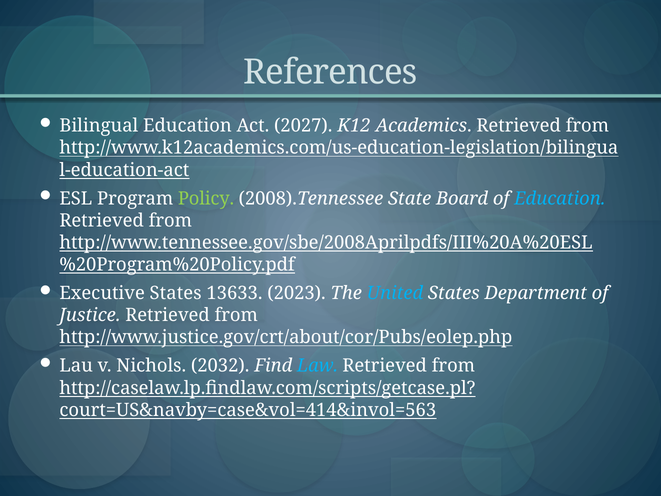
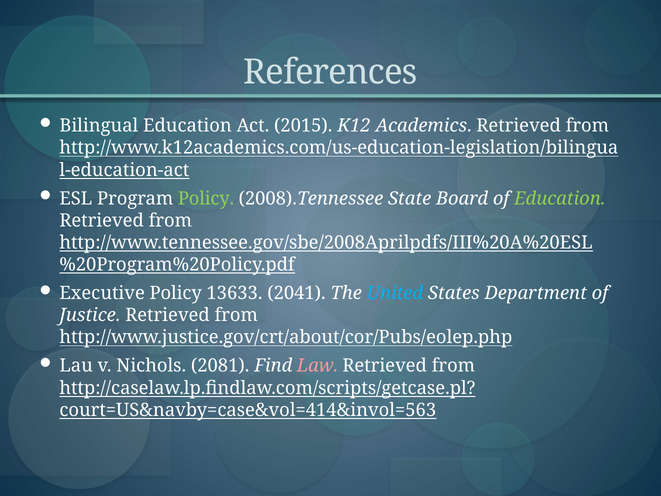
2027: 2027 -> 2015
Education at (560, 198) colour: light blue -> light green
Executive States: States -> Policy
2023: 2023 -> 2041
2032: 2032 -> 2081
Law colour: light blue -> pink
